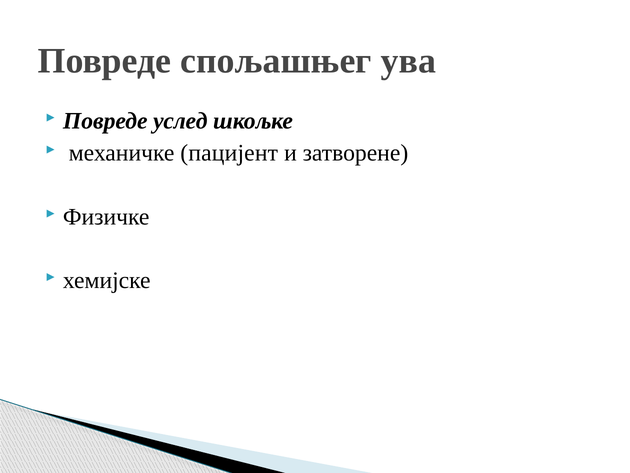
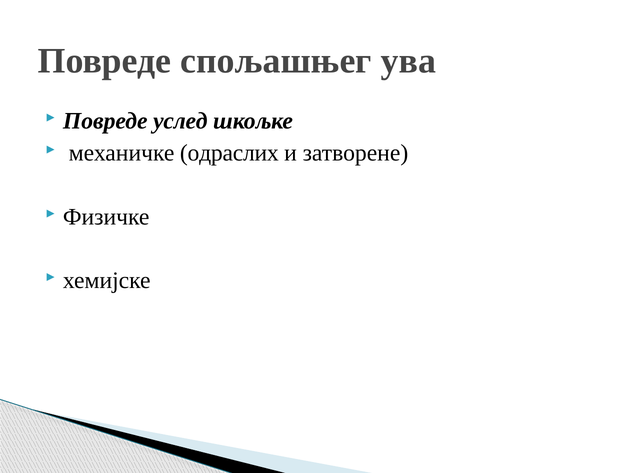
пацијент: пацијент -> одраслих
